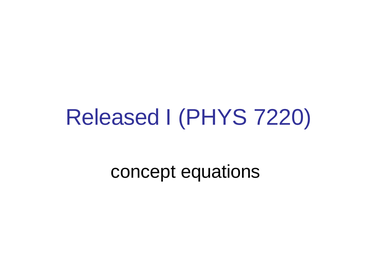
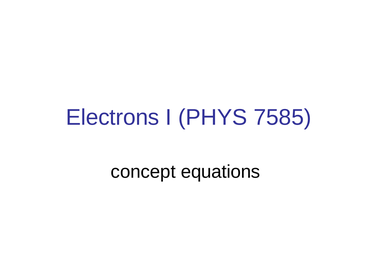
Released: Released -> Electrons
7220: 7220 -> 7585
